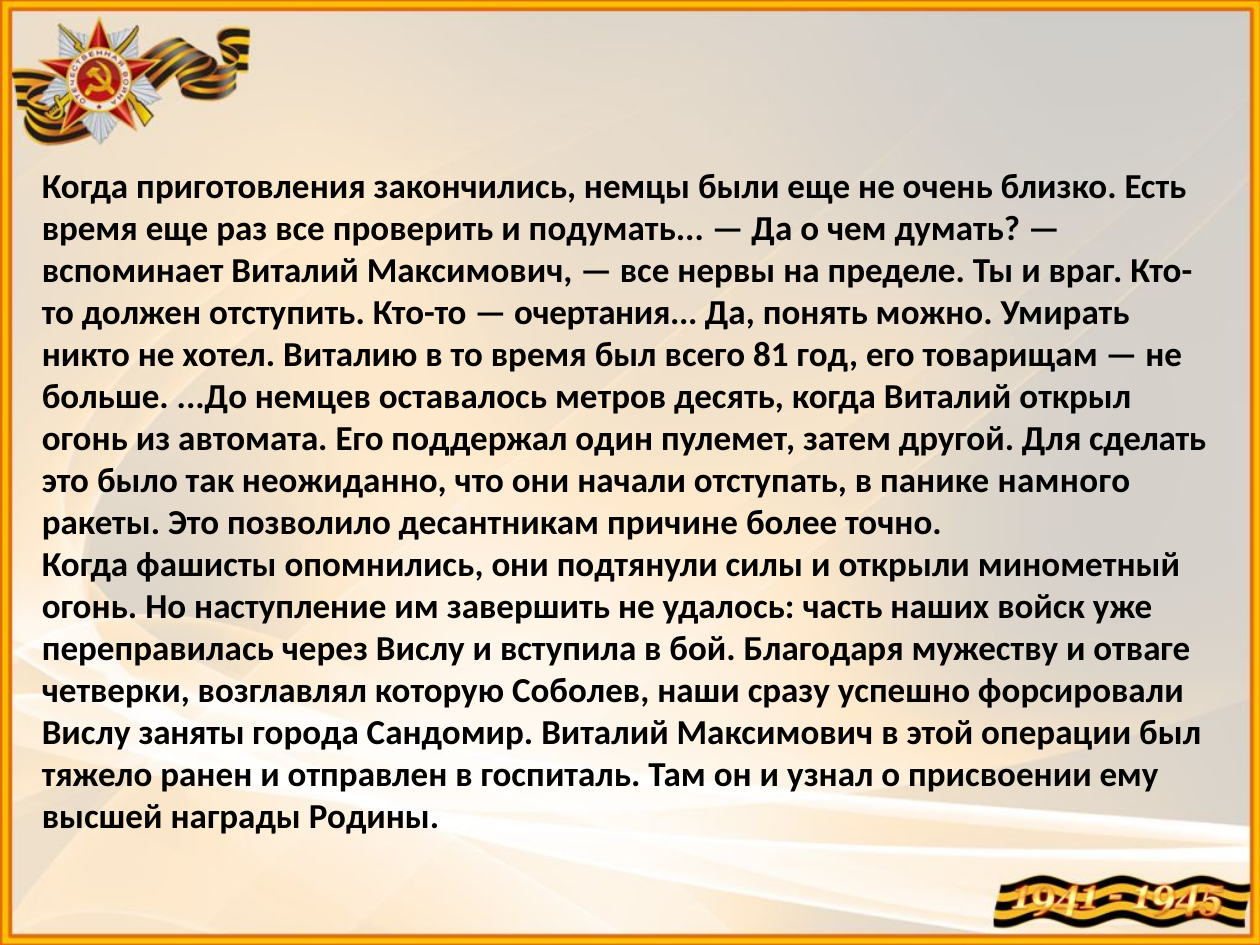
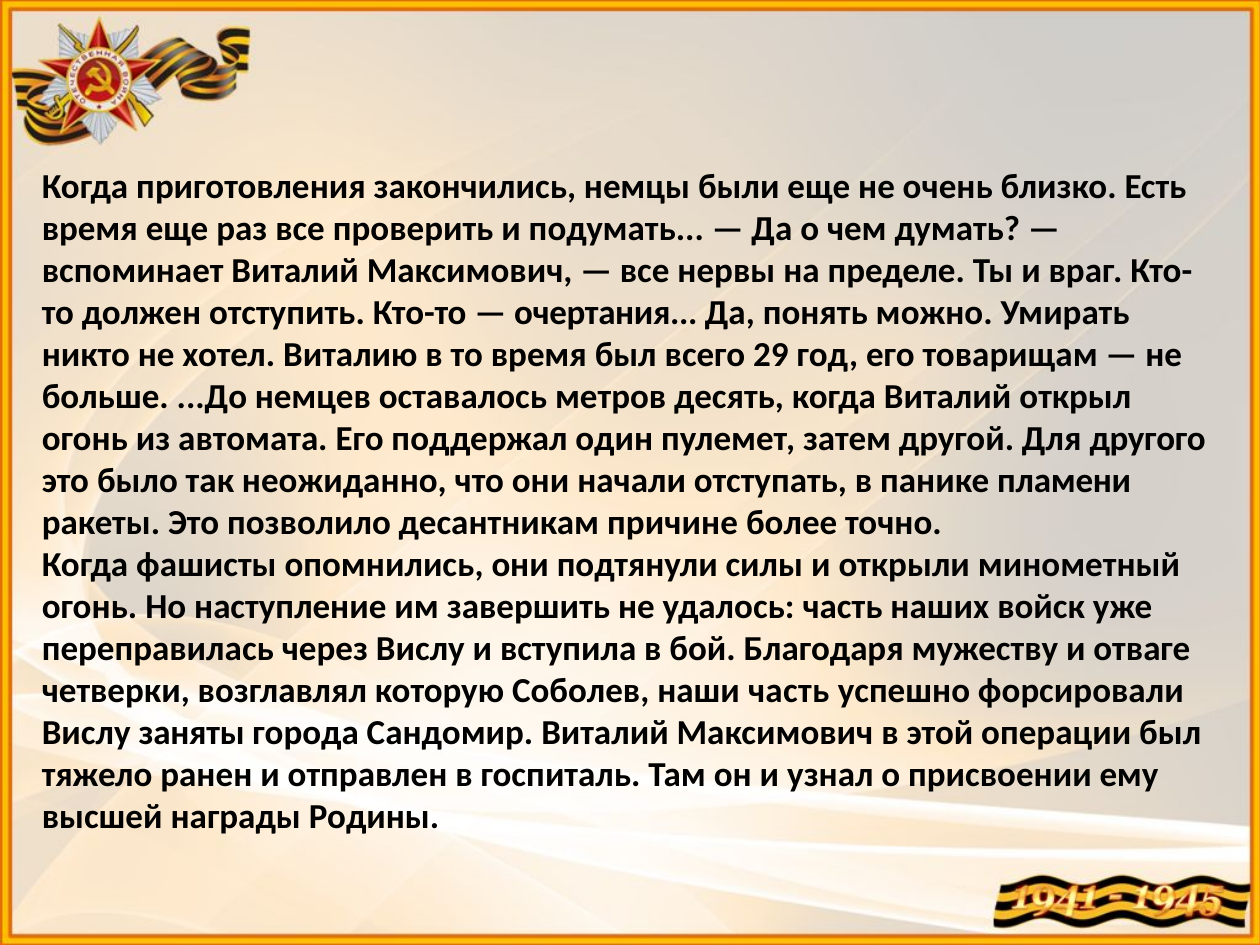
81: 81 -> 29
сделать: сделать -> другого
намного: намного -> пламени
наши сразу: сразу -> часть
